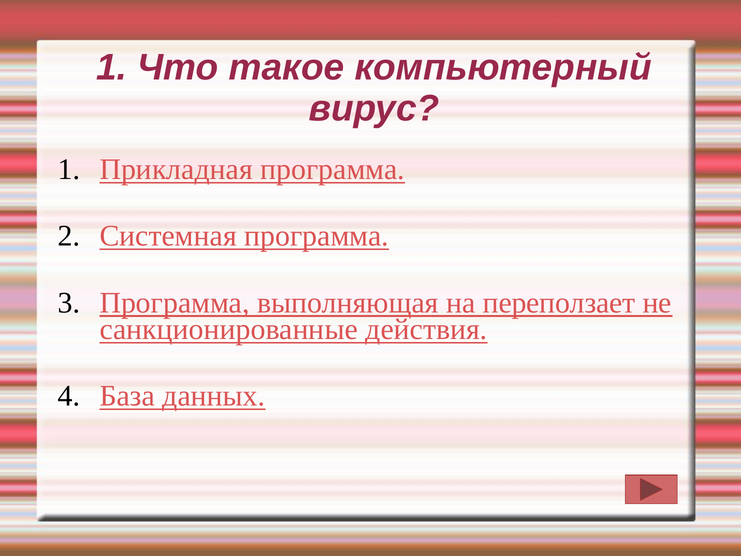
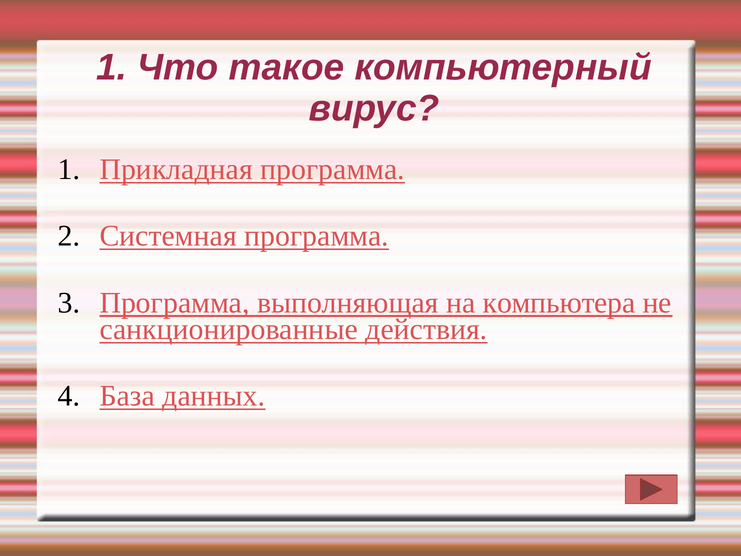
переползает: переползает -> компьютера
